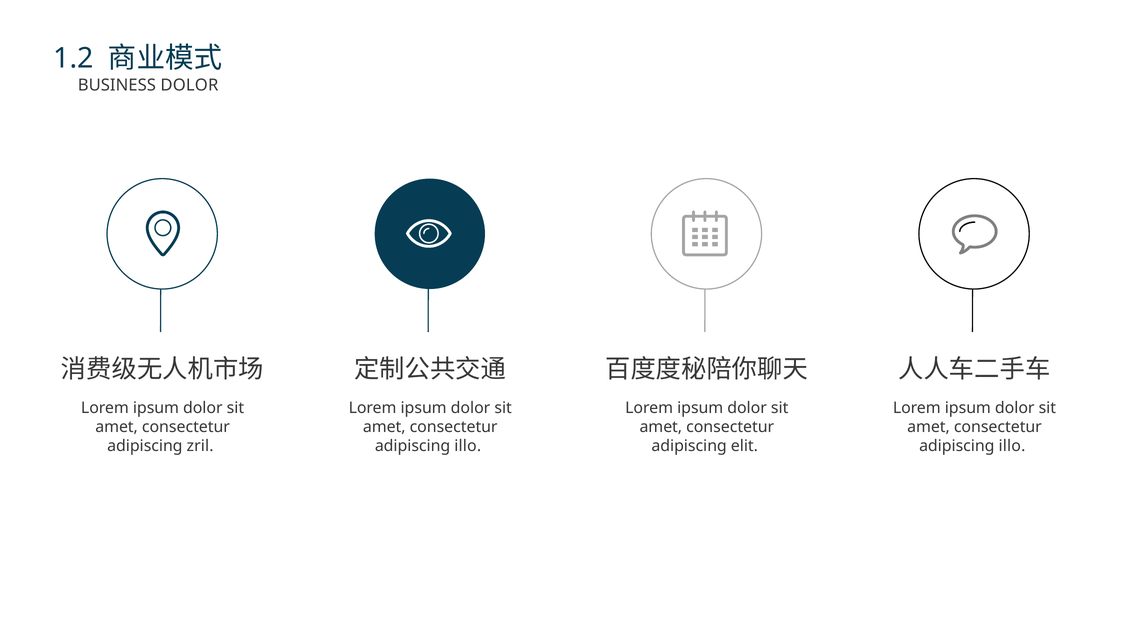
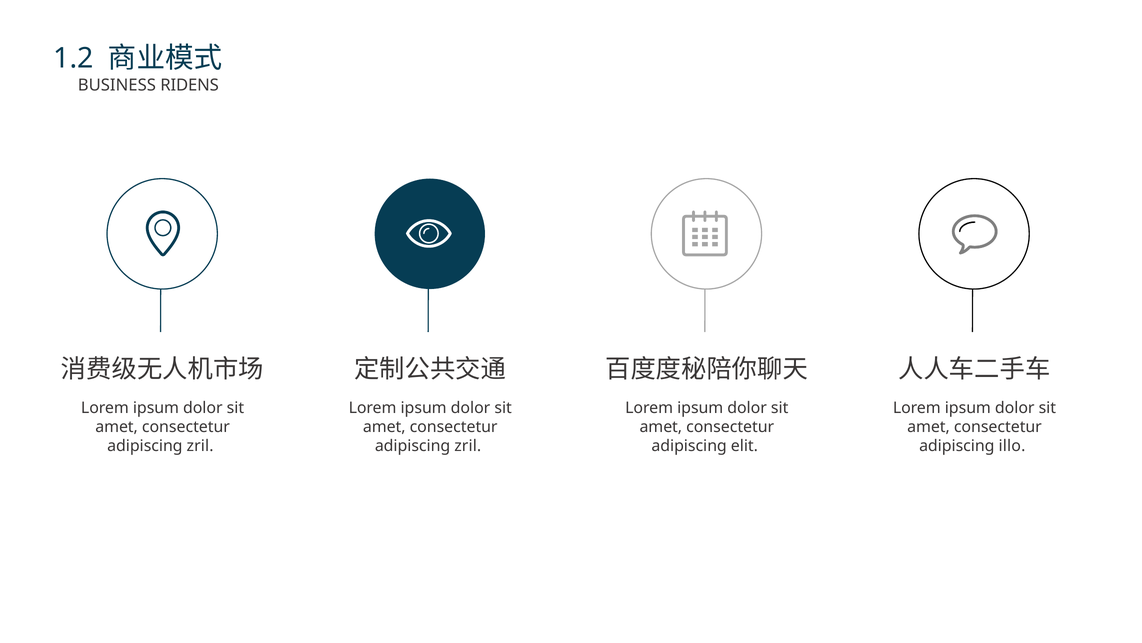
BUSINESS DOLOR: DOLOR -> RIDENS
illo at (468, 446): illo -> zril
